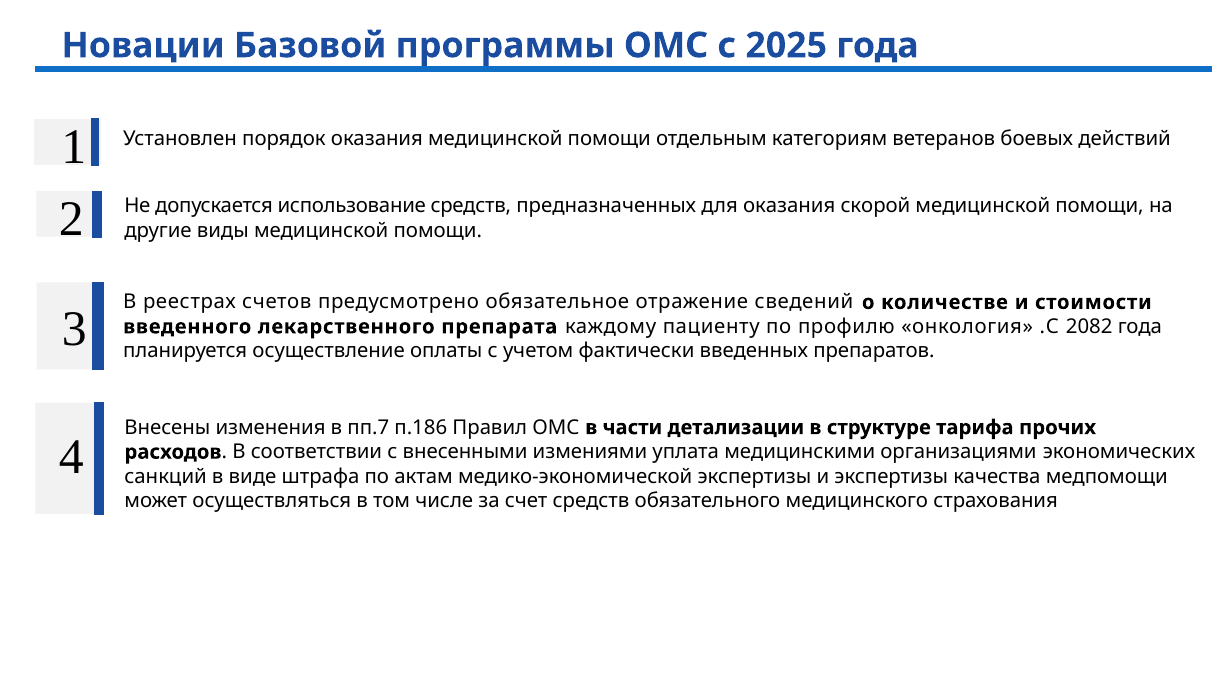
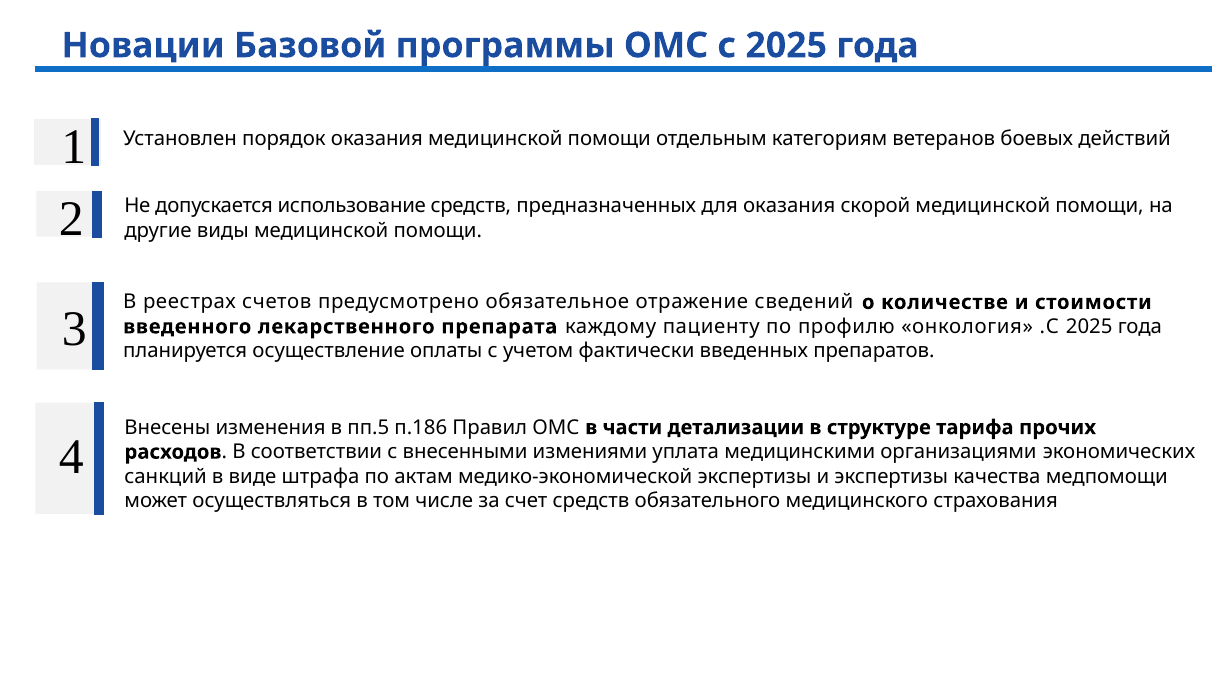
.С 2082: 2082 -> 2025
пп.7: пп.7 -> пп.5
